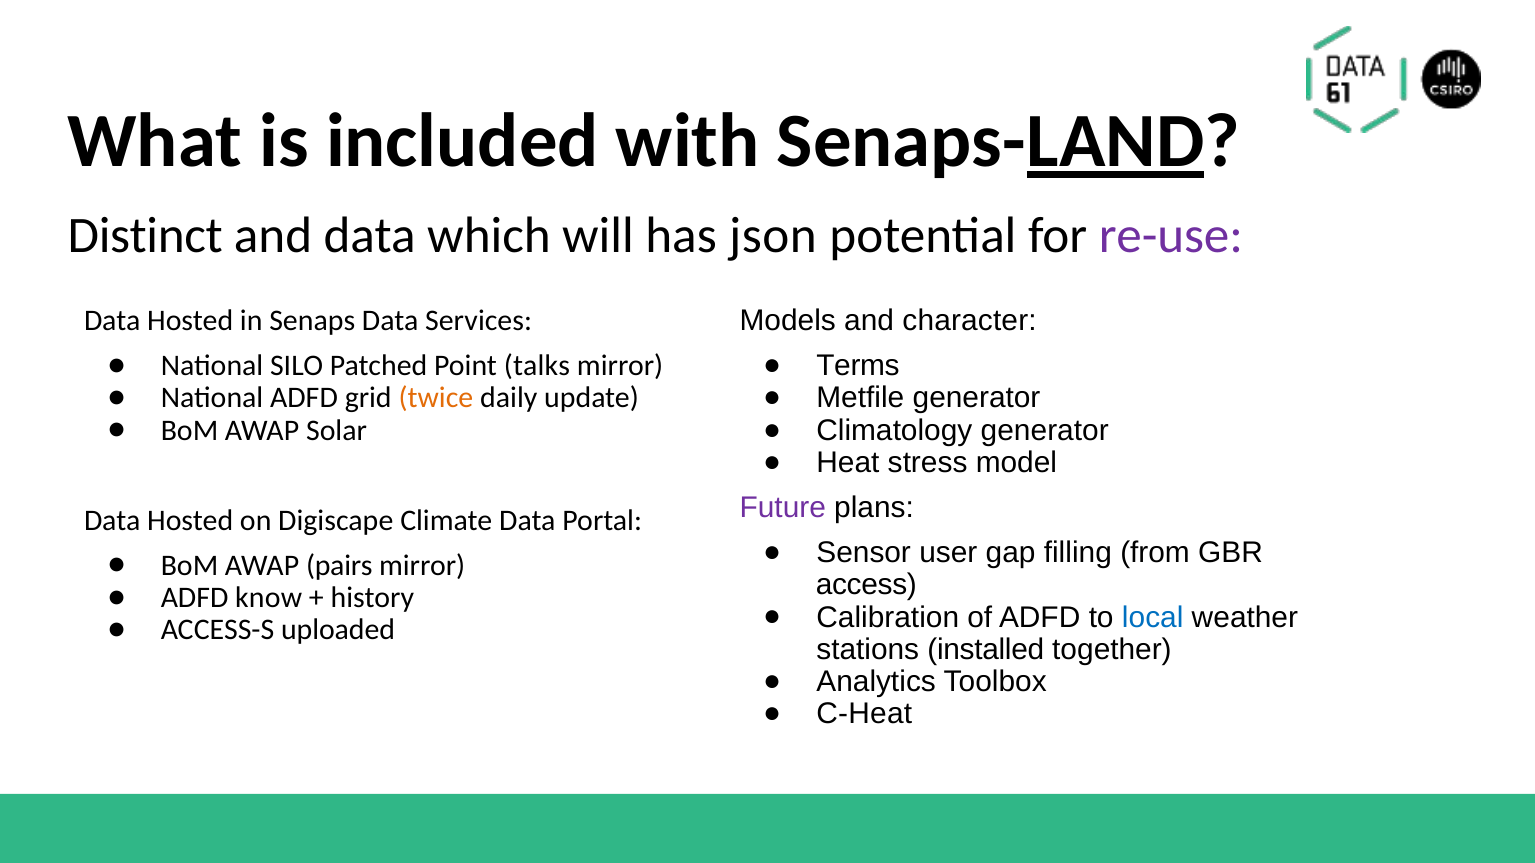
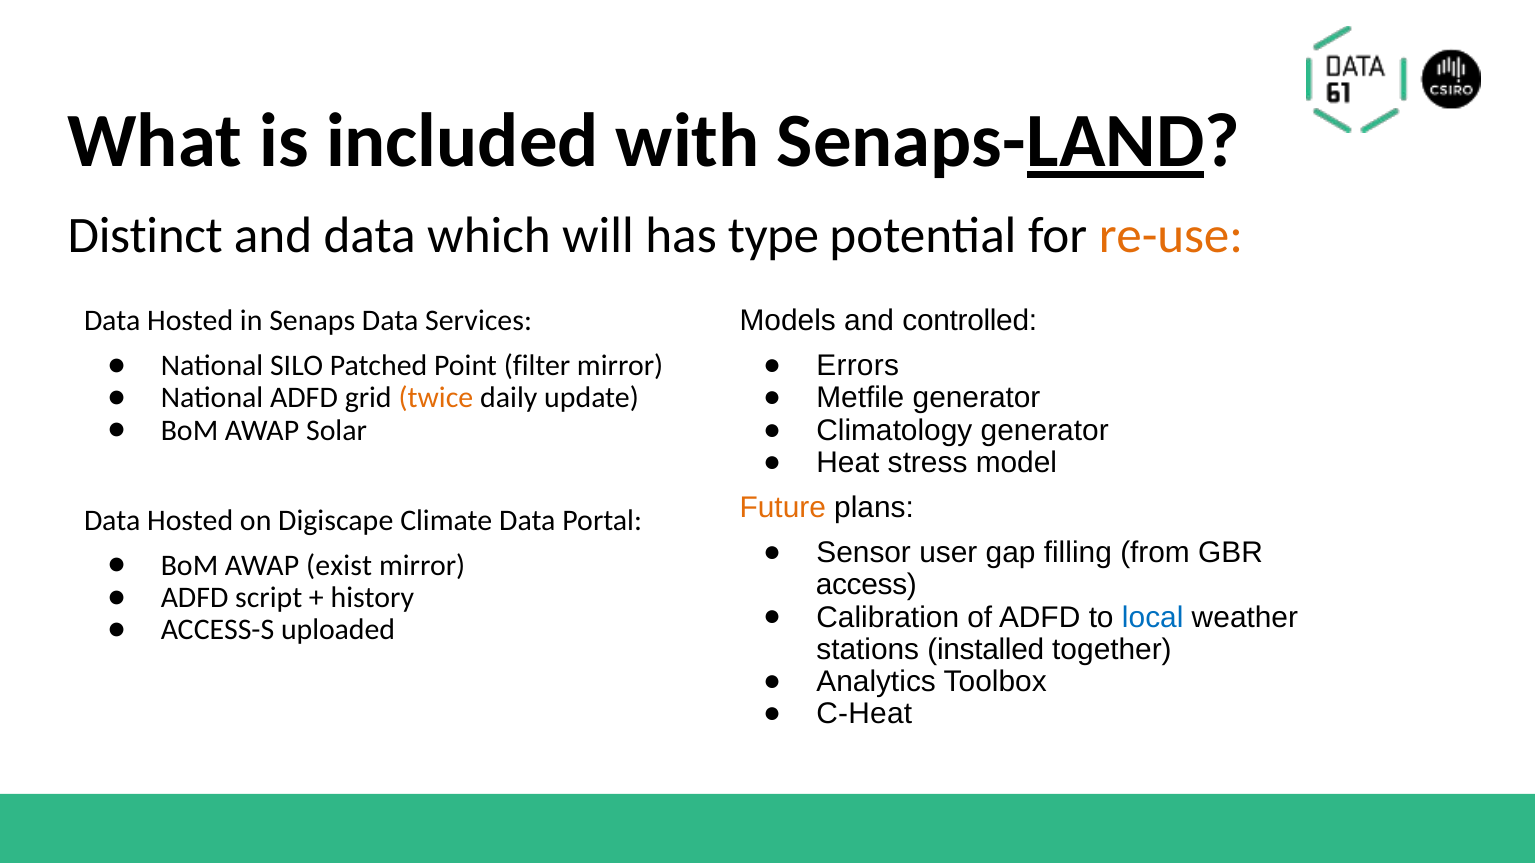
json: json -> type
re-use colour: purple -> orange
character: character -> controlled
Terms: Terms -> Errors
talks: talks -> filter
Future colour: purple -> orange
pairs: pairs -> exist
know: know -> script
